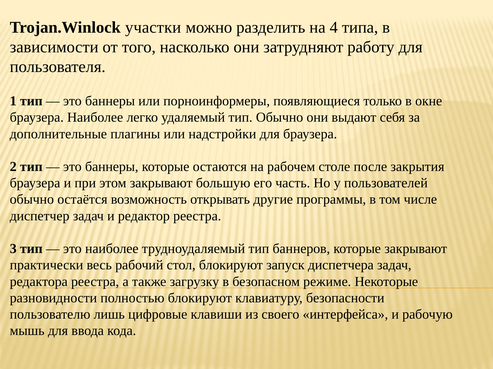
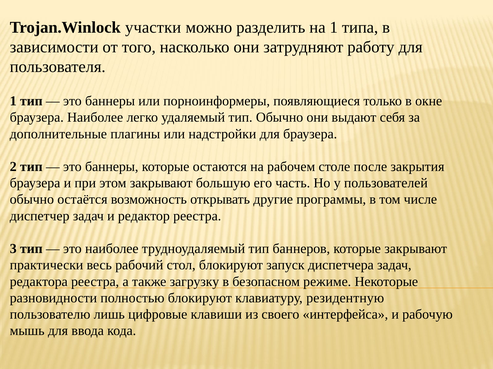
на 4: 4 -> 1
безопасности: безопасности -> резидентную
